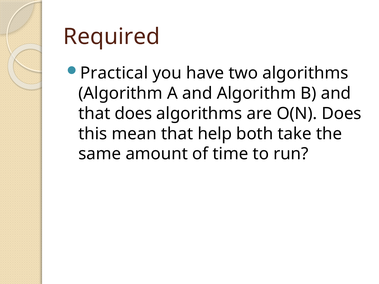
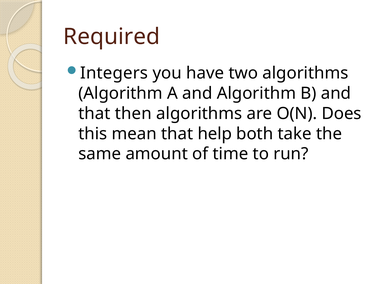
Practical: Practical -> Integers
that does: does -> then
